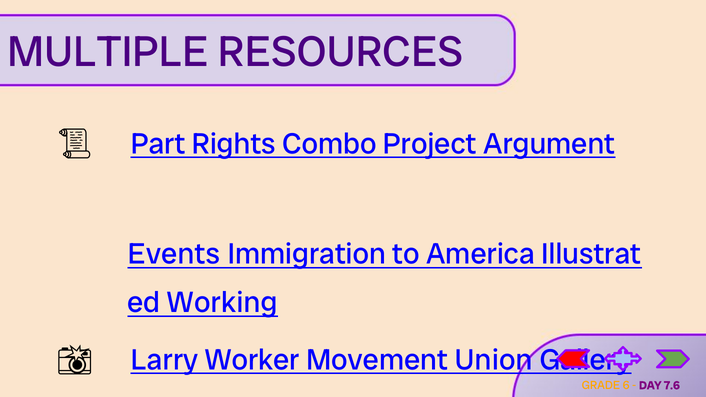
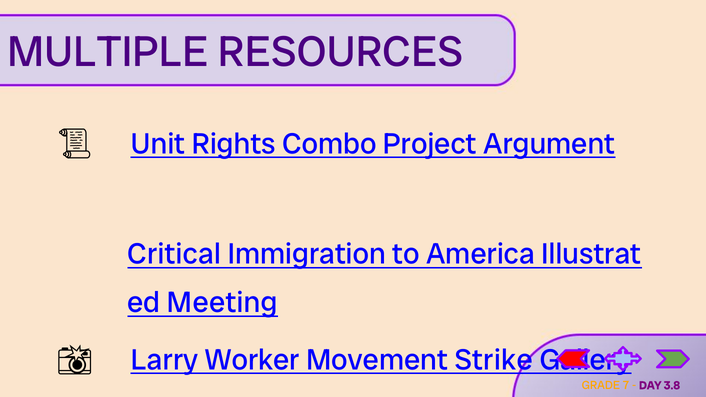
Part: Part -> Unit
Events: Events -> Critical
Working: Working -> Meeting
Union: Union -> Strike
6: 6 -> 7
7.6: 7.6 -> 3.8
